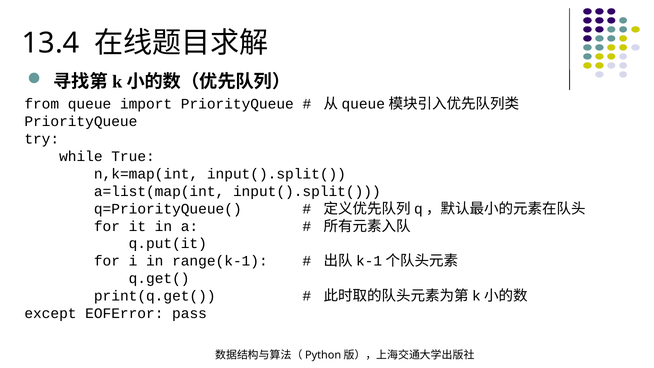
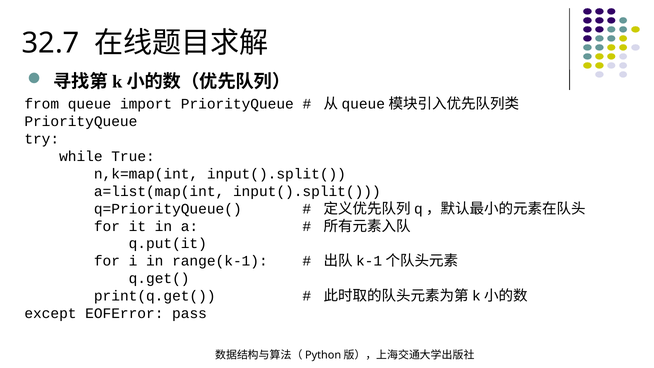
13.4: 13.4 -> 32.7
